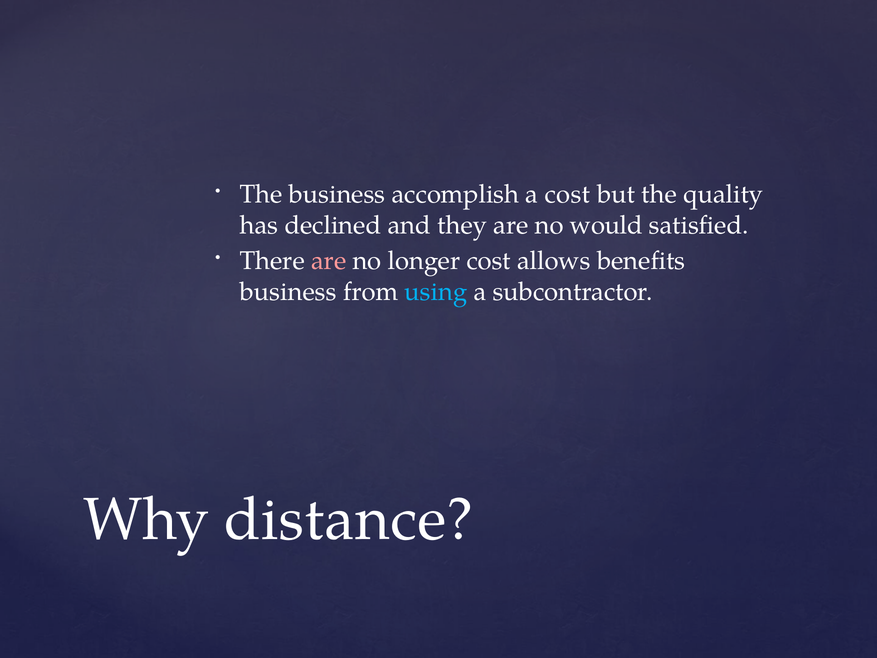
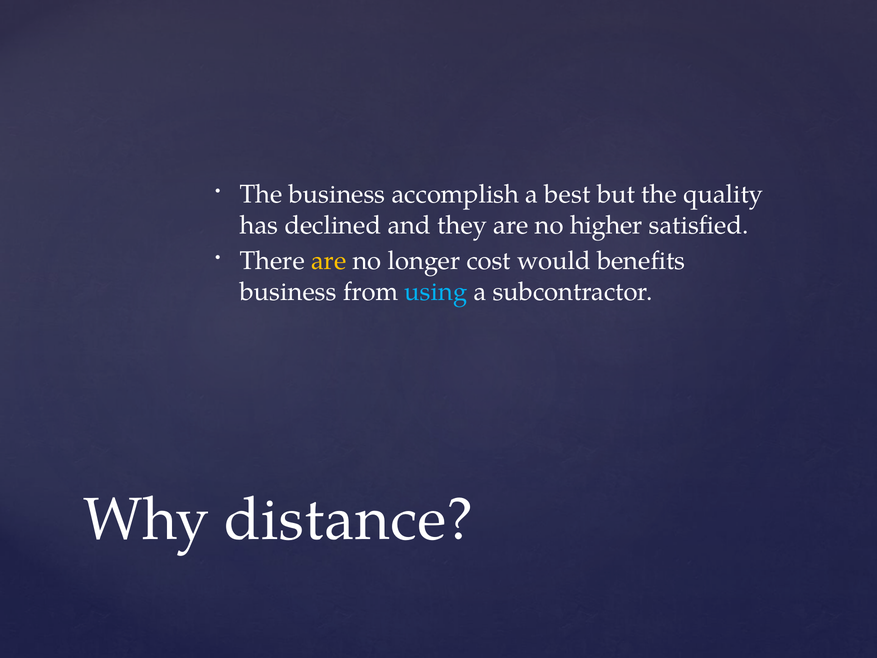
a cost: cost -> best
would: would -> higher
are at (329, 261) colour: pink -> yellow
allows: allows -> would
